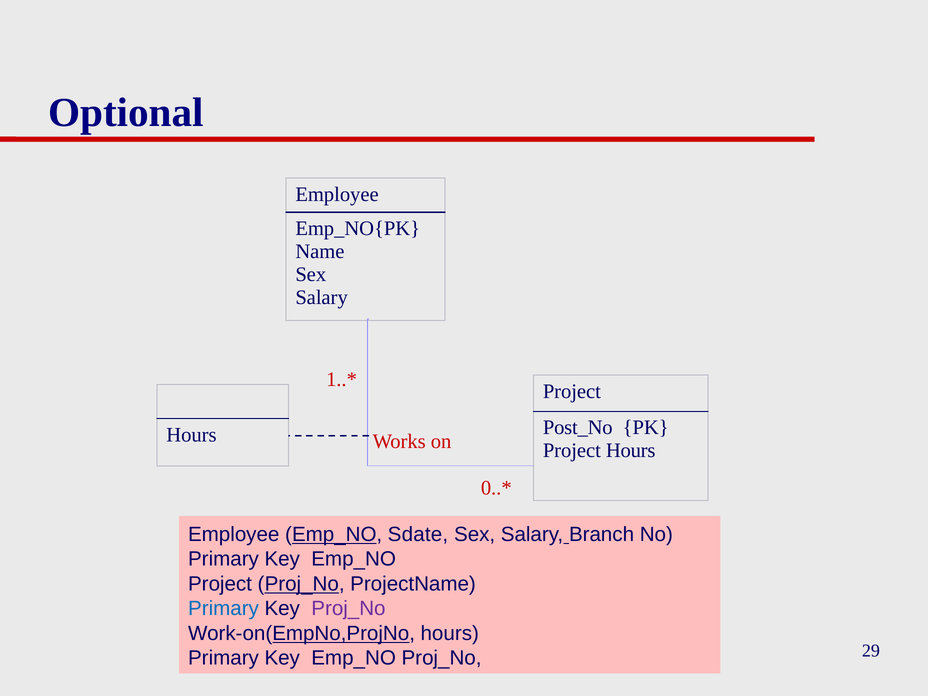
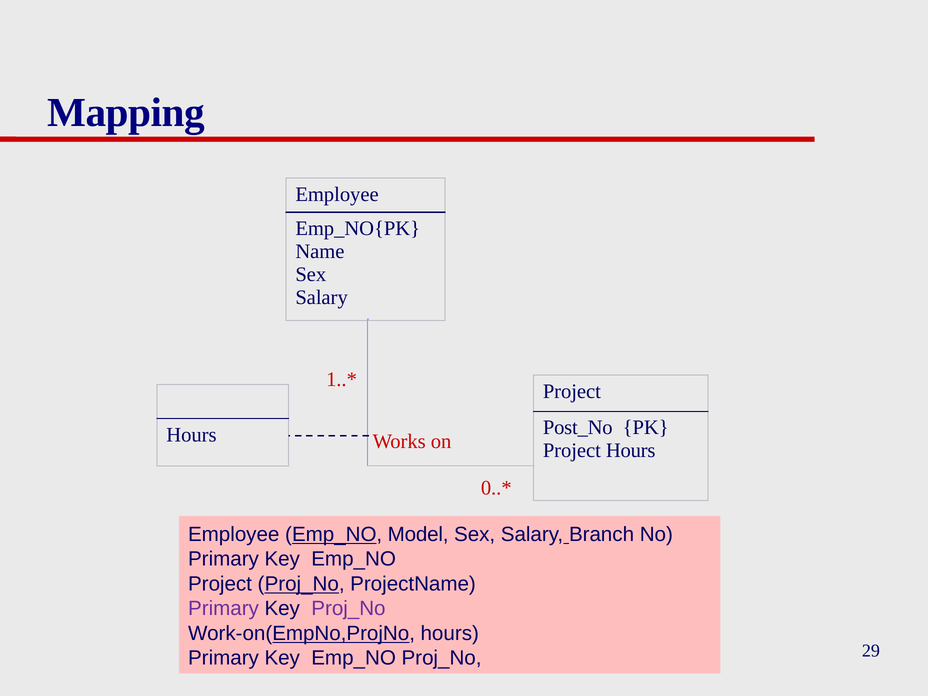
Optional: Optional -> Mapping
Sdate: Sdate -> Model
Primary at (224, 609) colour: blue -> purple
